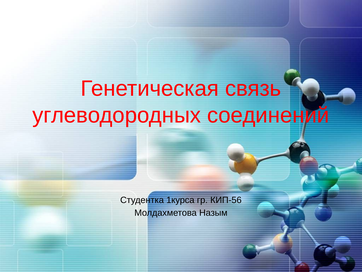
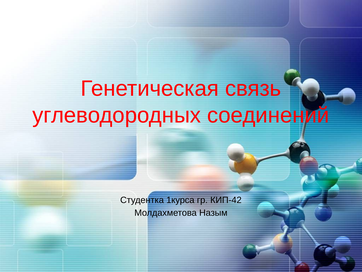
КИП-56: КИП-56 -> КИП-42
